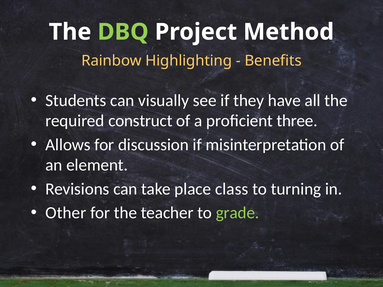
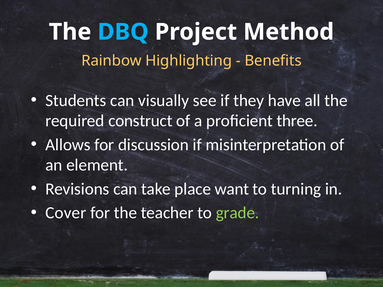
DBQ colour: light green -> light blue
class: class -> want
Other: Other -> Cover
